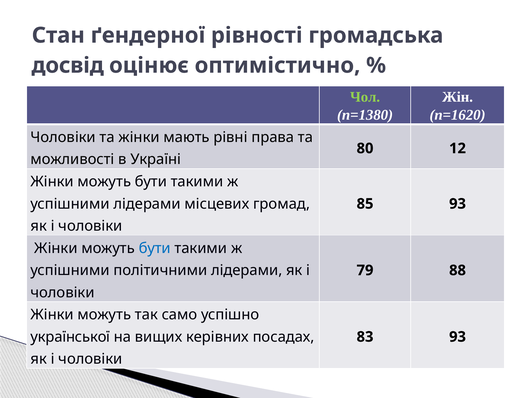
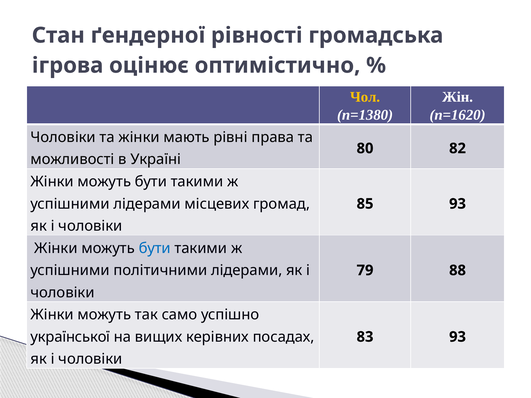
досвід: досвід -> ігрова
Чол colour: light green -> yellow
12: 12 -> 82
